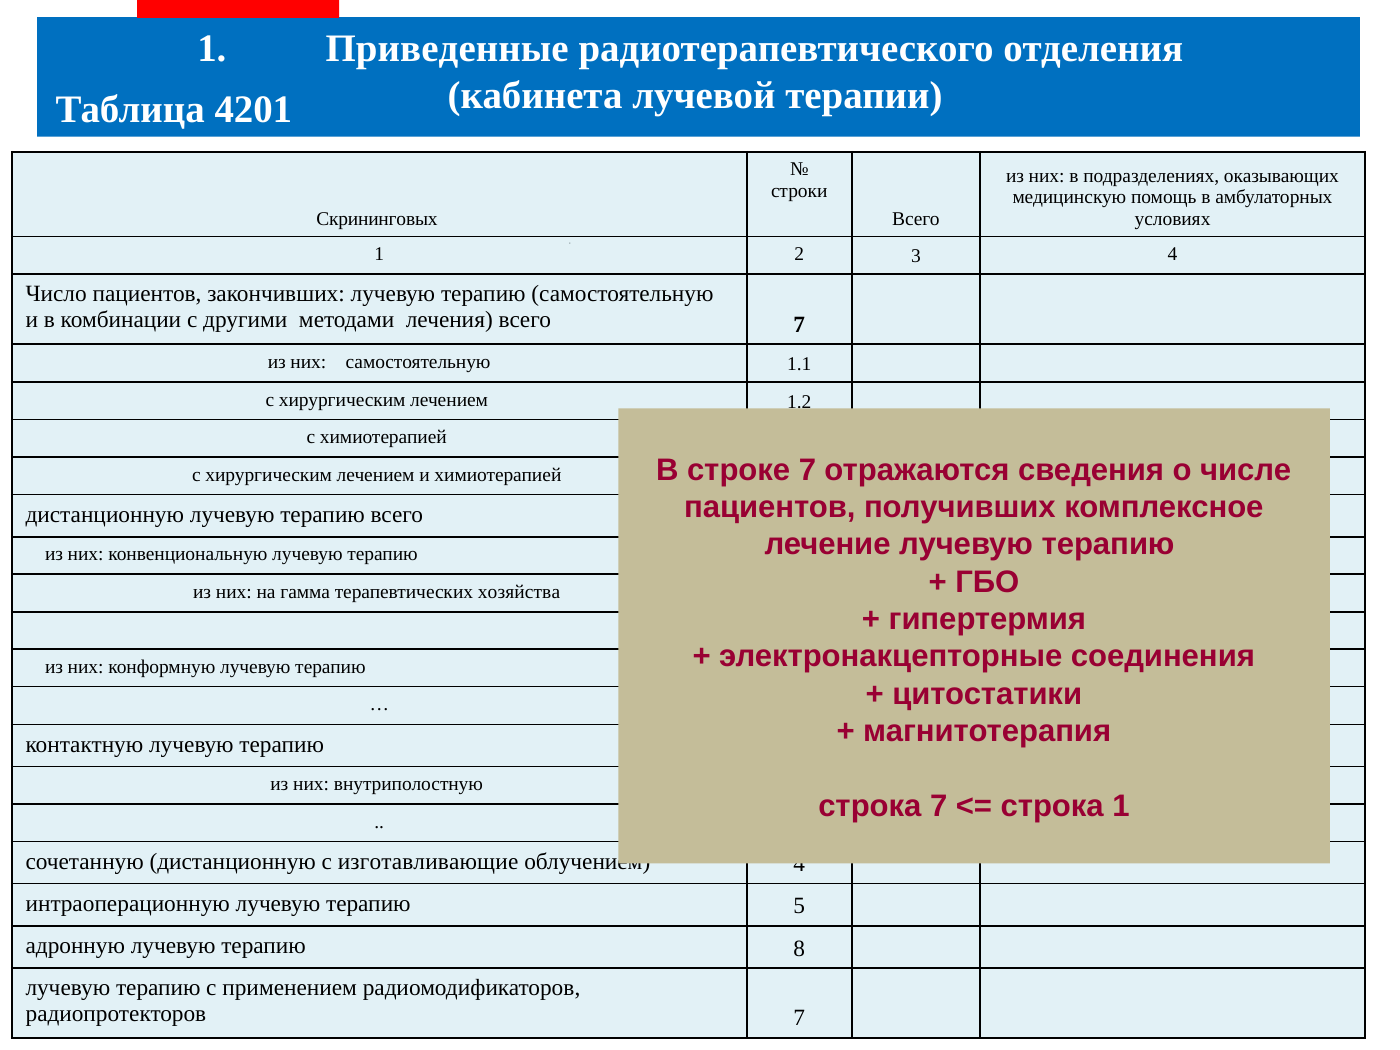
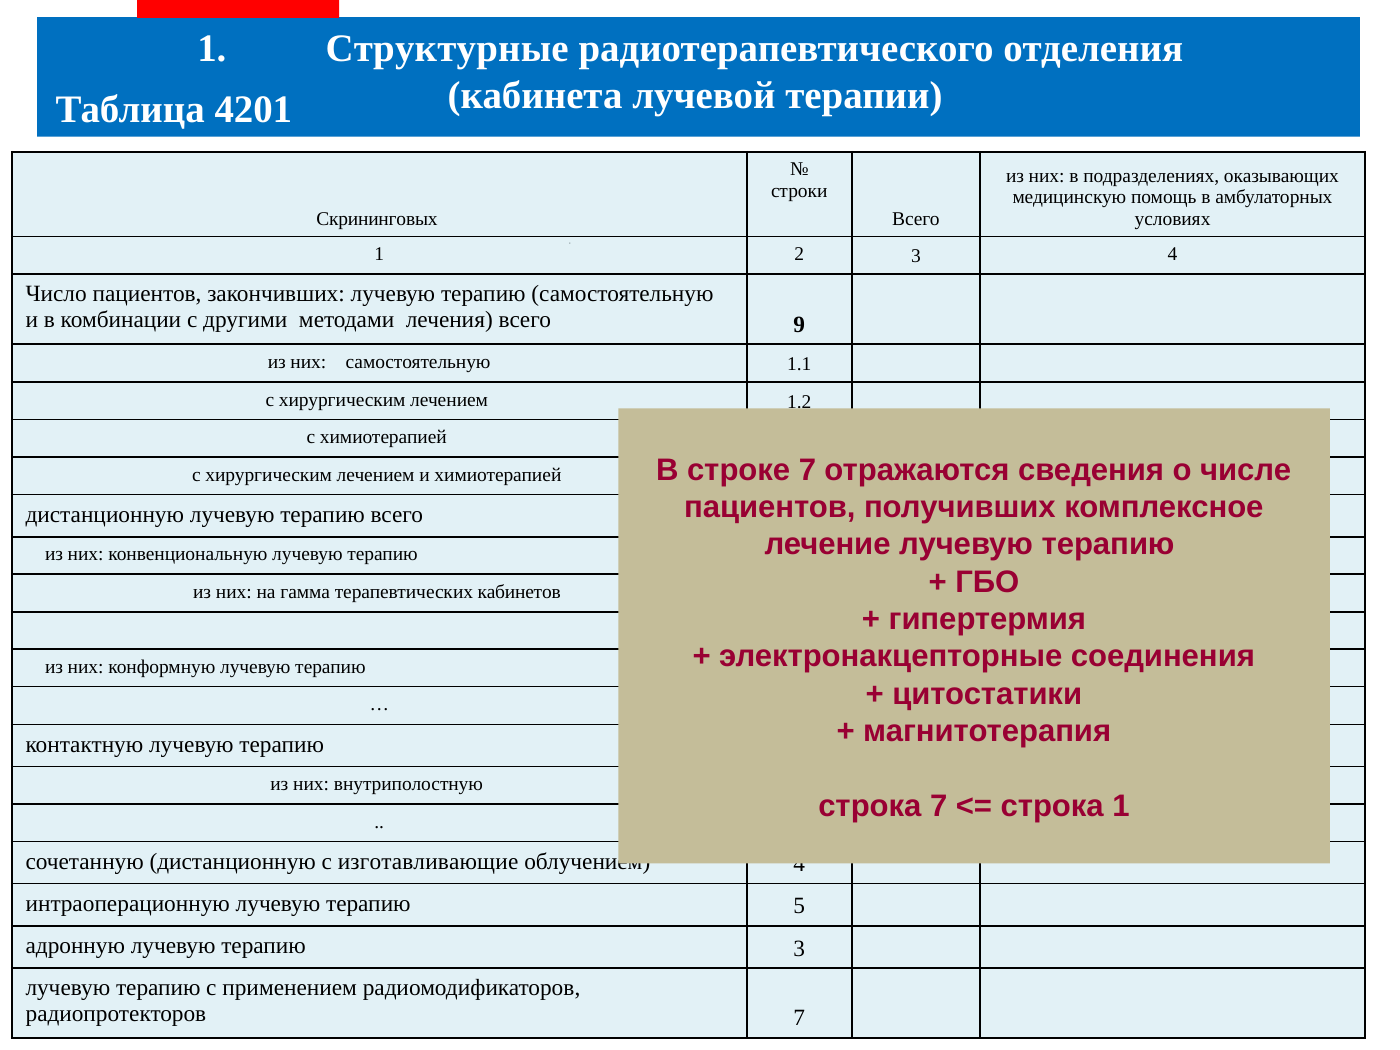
Приведенные: Приведенные -> Структурные
всего 7: 7 -> 9
хозяйства: хозяйства -> кабинетов
адронную лучевую терапию 8: 8 -> 3
